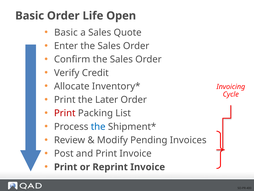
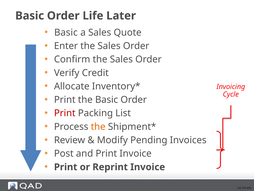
Open: Open -> Later
the Later: Later -> Basic
the at (98, 126) colour: blue -> orange
